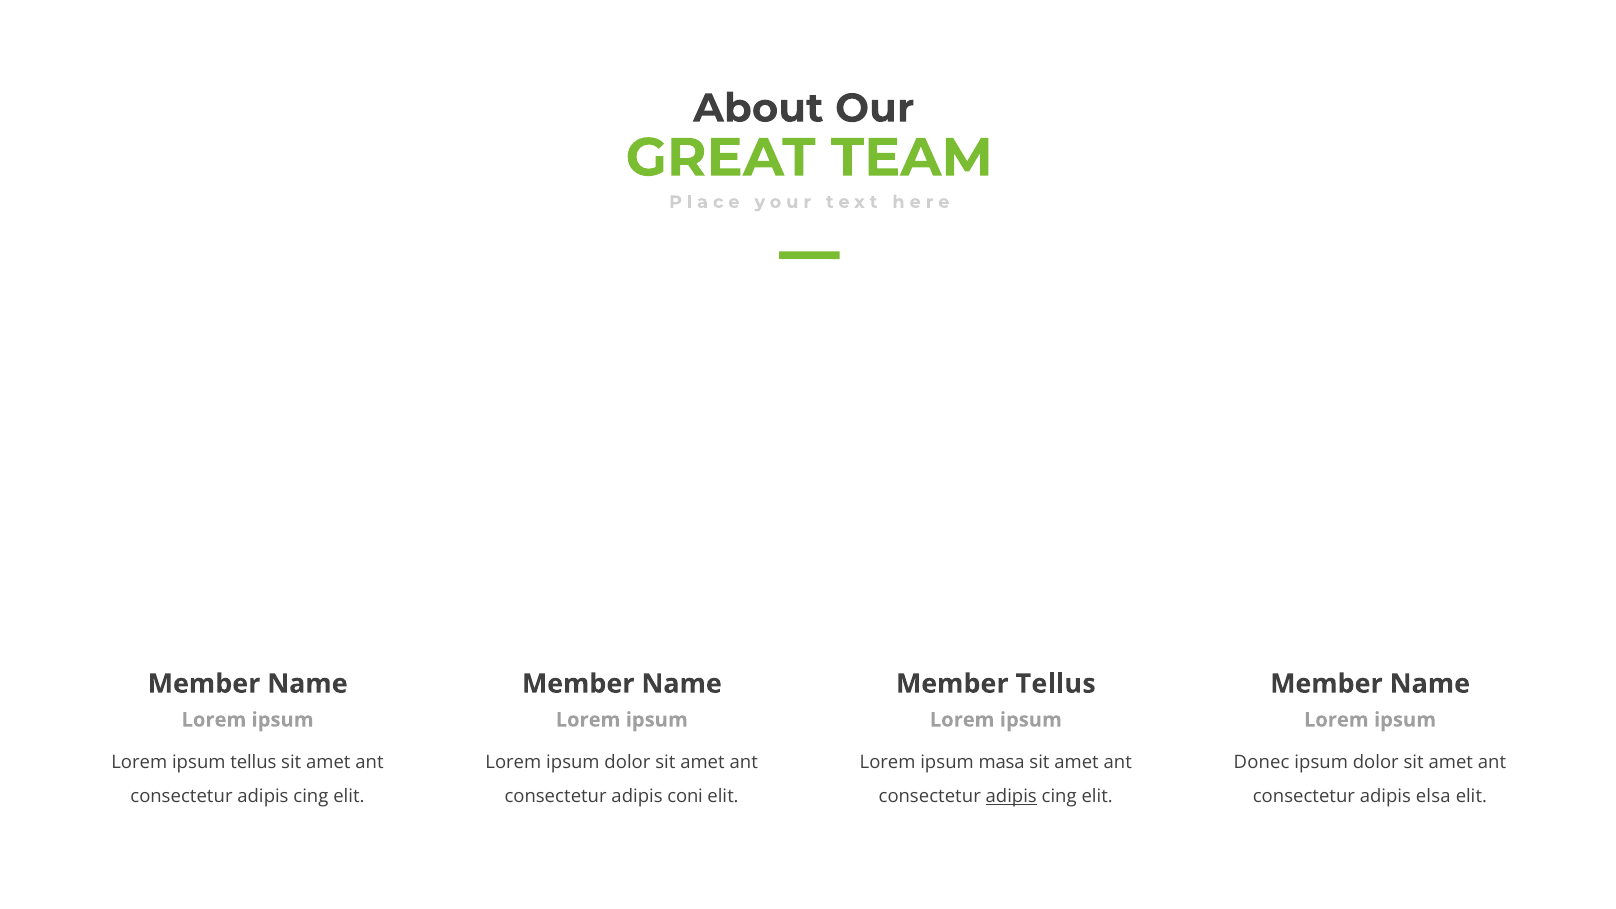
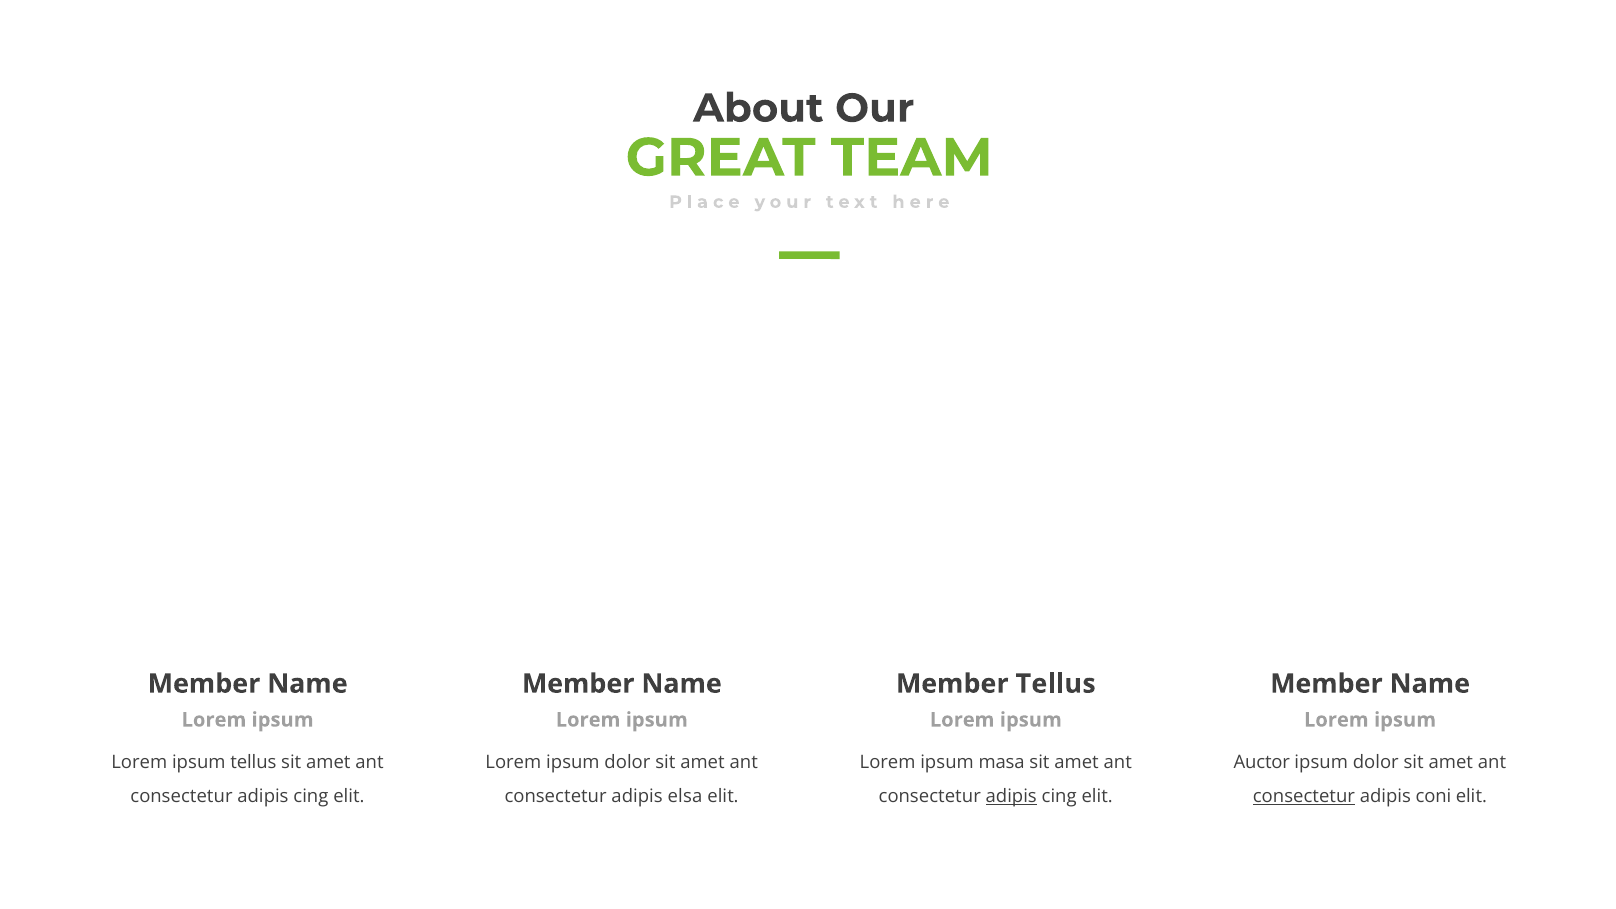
Donec: Donec -> Auctor
coni: coni -> elsa
consectetur at (1304, 796) underline: none -> present
elsa: elsa -> coni
